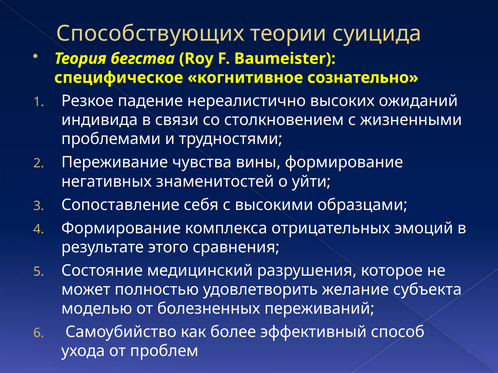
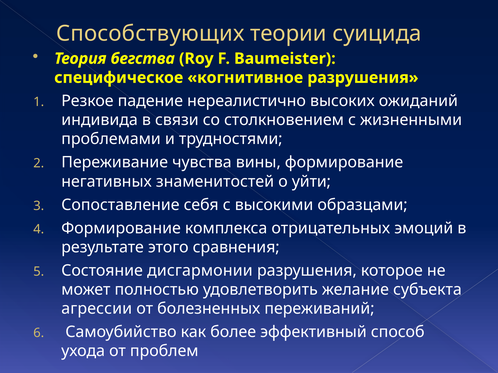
когнитивное сознательно: сознательно -> разрушения
медицинский: медицинский -> дисгармонии
моделью: моделью -> агрессии
